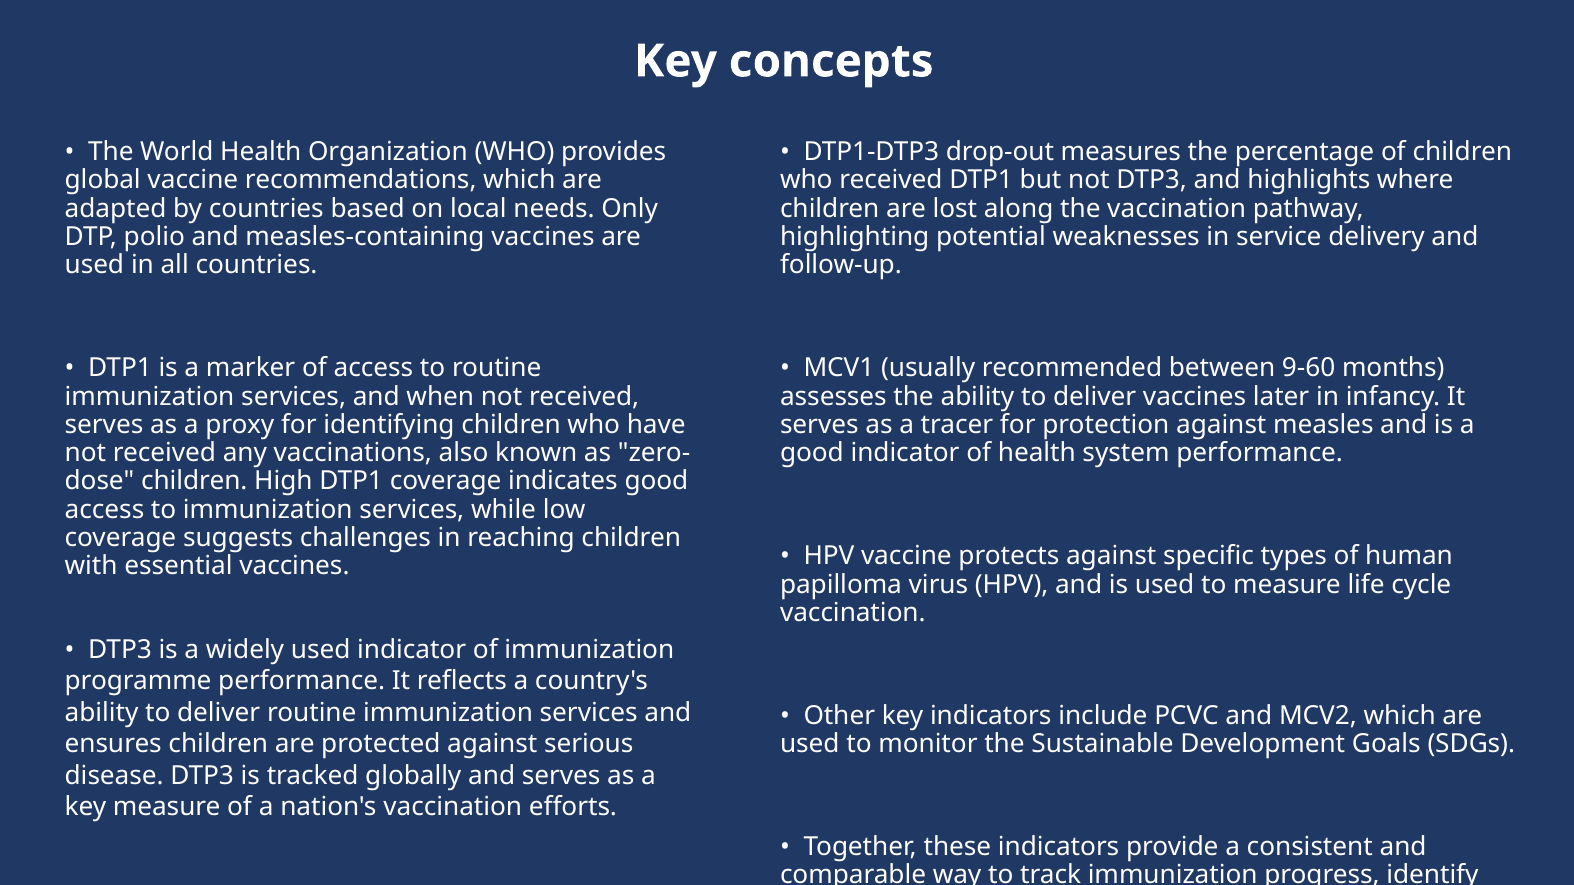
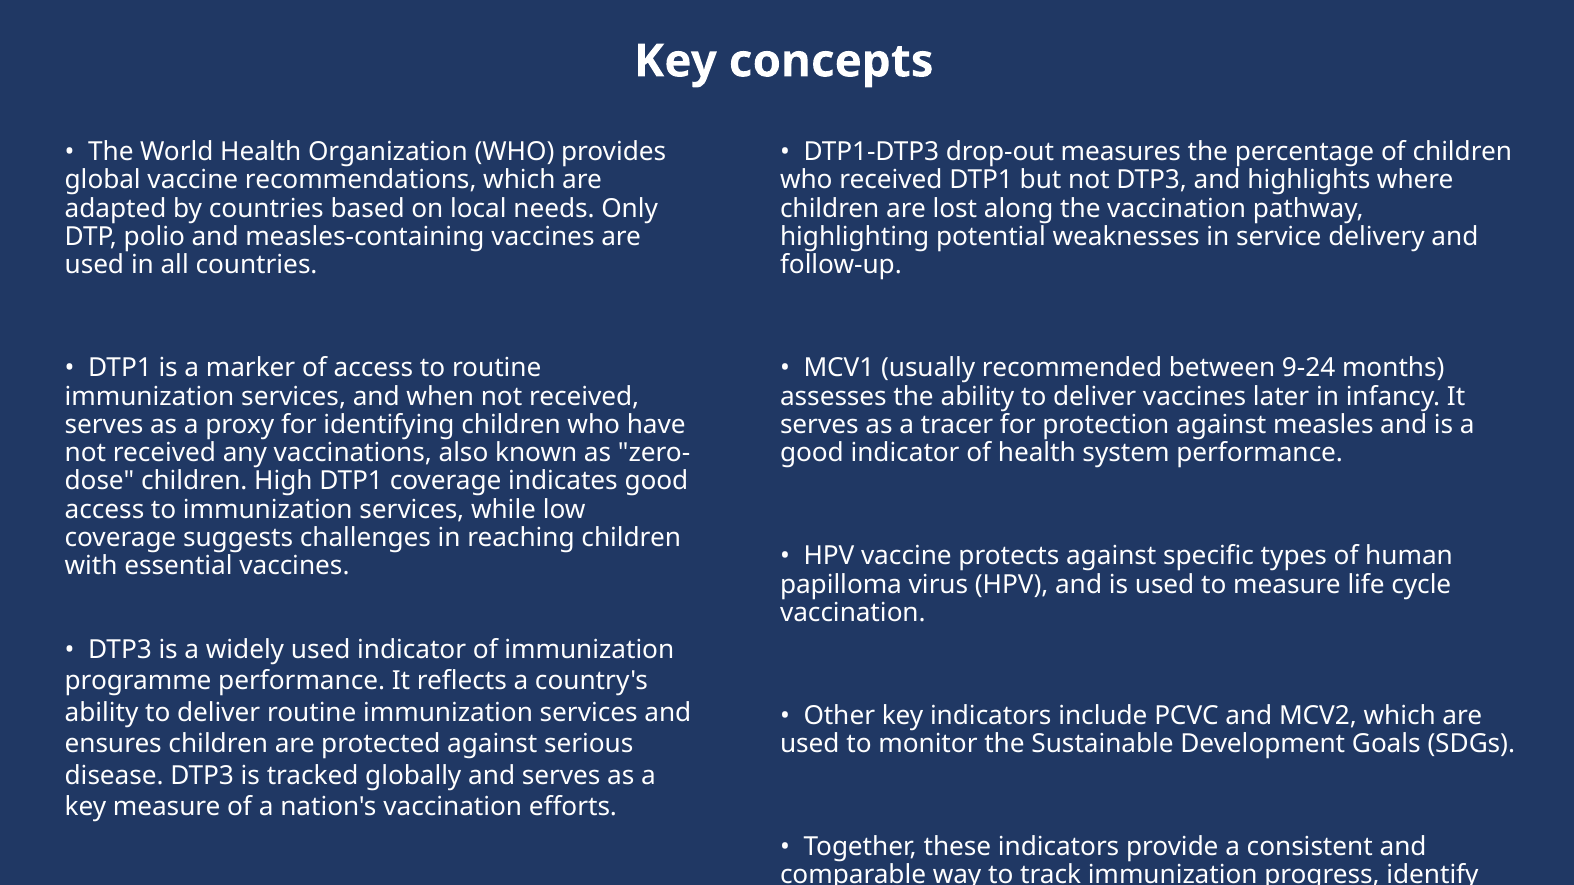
9-60: 9-60 -> 9-24
